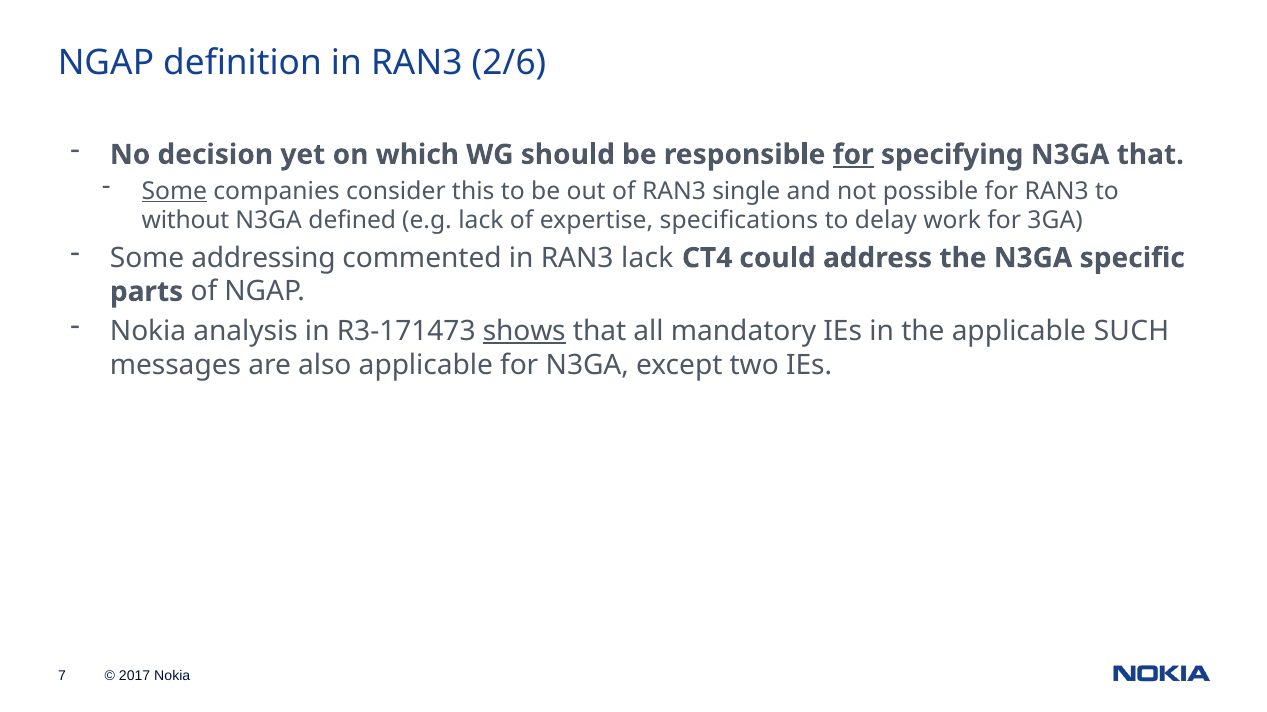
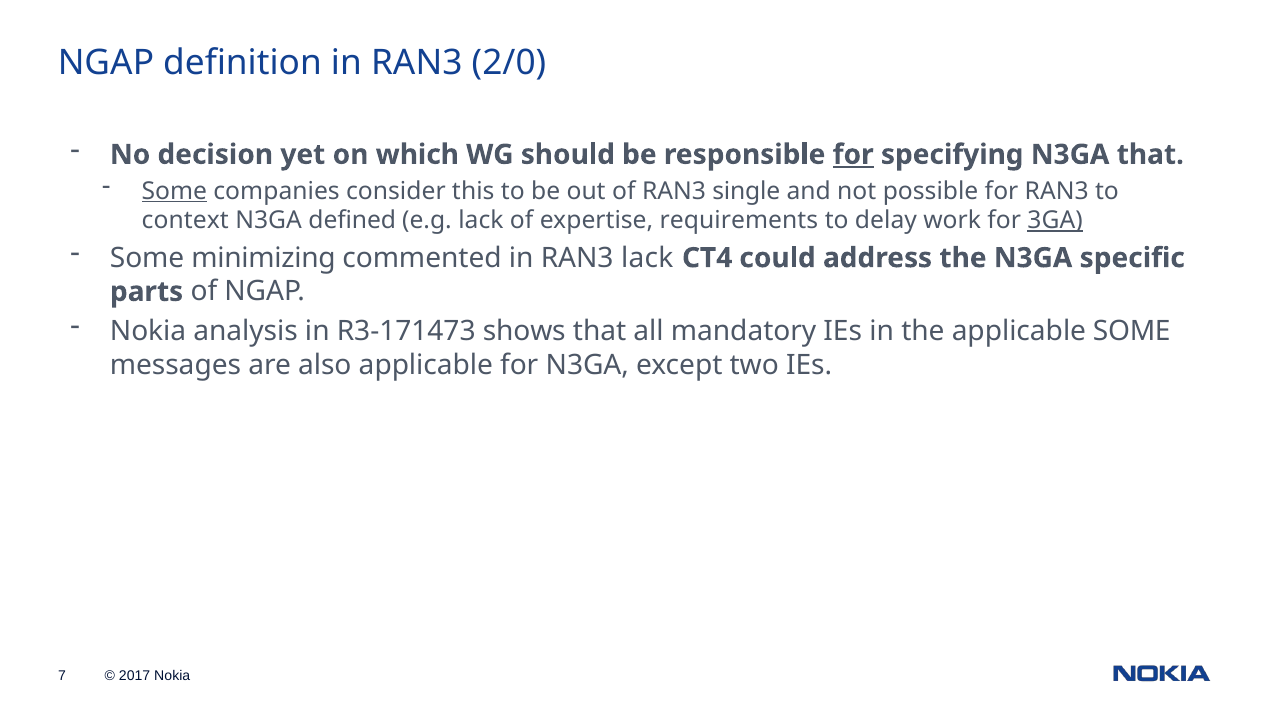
2/6: 2/6 -> 2/0
without: without -> context
specifications: specifications -> requirements
3GA underline: none -> present
addressing: addressing -> minimizing
shows underline: present -> none
applicable SUCH: SUCH -> SOME
